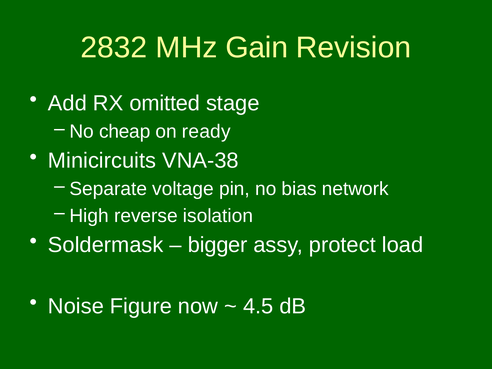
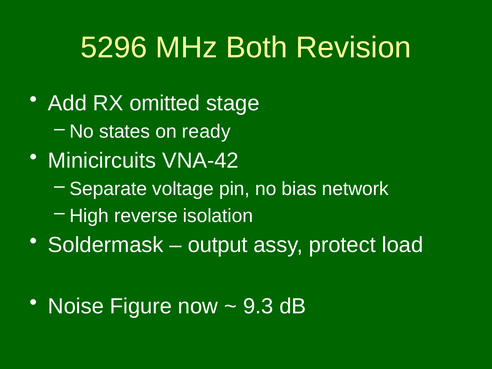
2832: 2832 -> 5296
Gain: Gain -> Both
cheap: cheap -> states
VNA-38: VNA-38 -> VNA-42
bigger: bigger -> output
4.5: 4.5 -> 9.3
